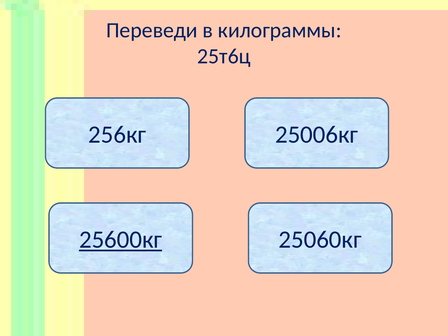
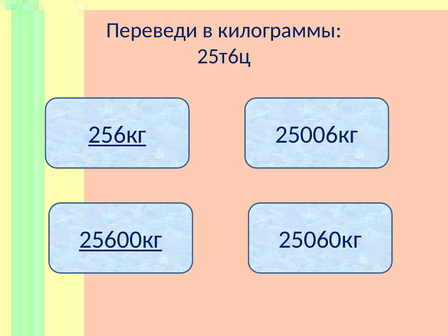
256кг underline: none -> present
